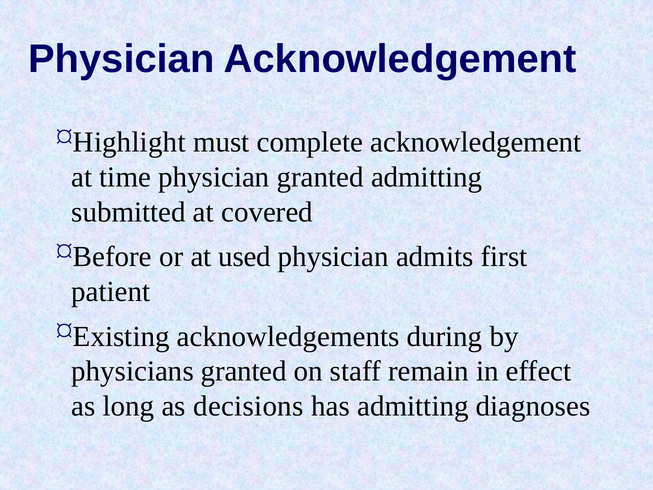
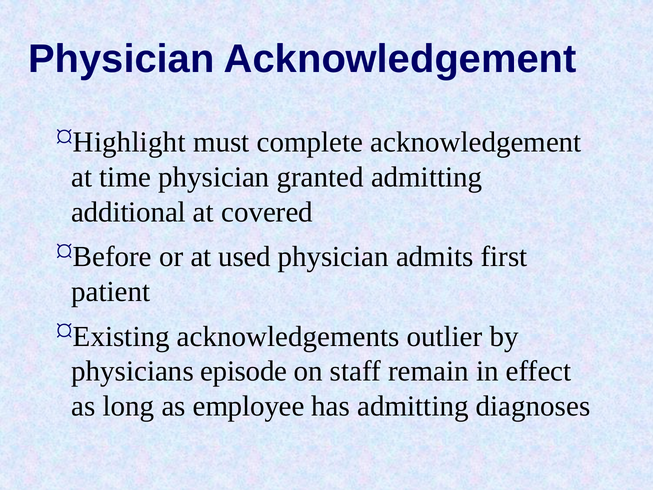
submitted: submitted -> additional
during: during -> outlier
physicians granted: granted -> episode
decisions: decisions -> employee
